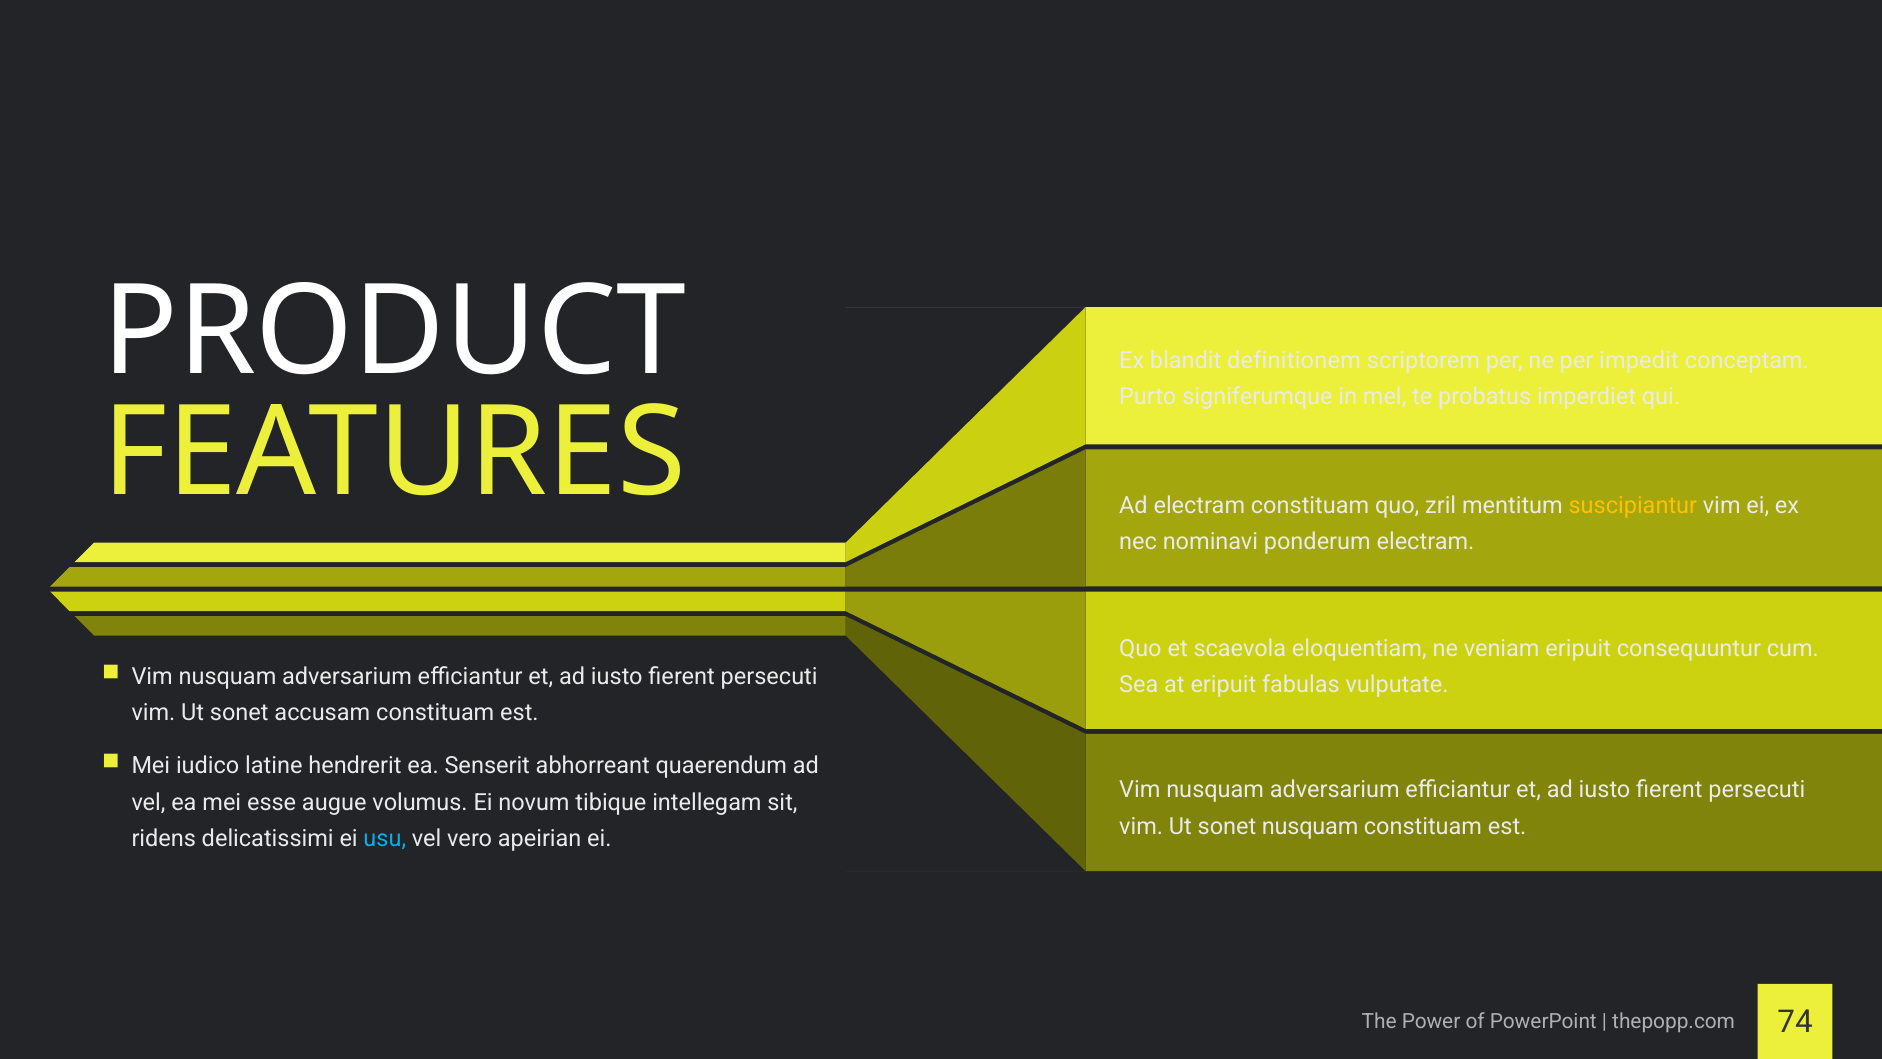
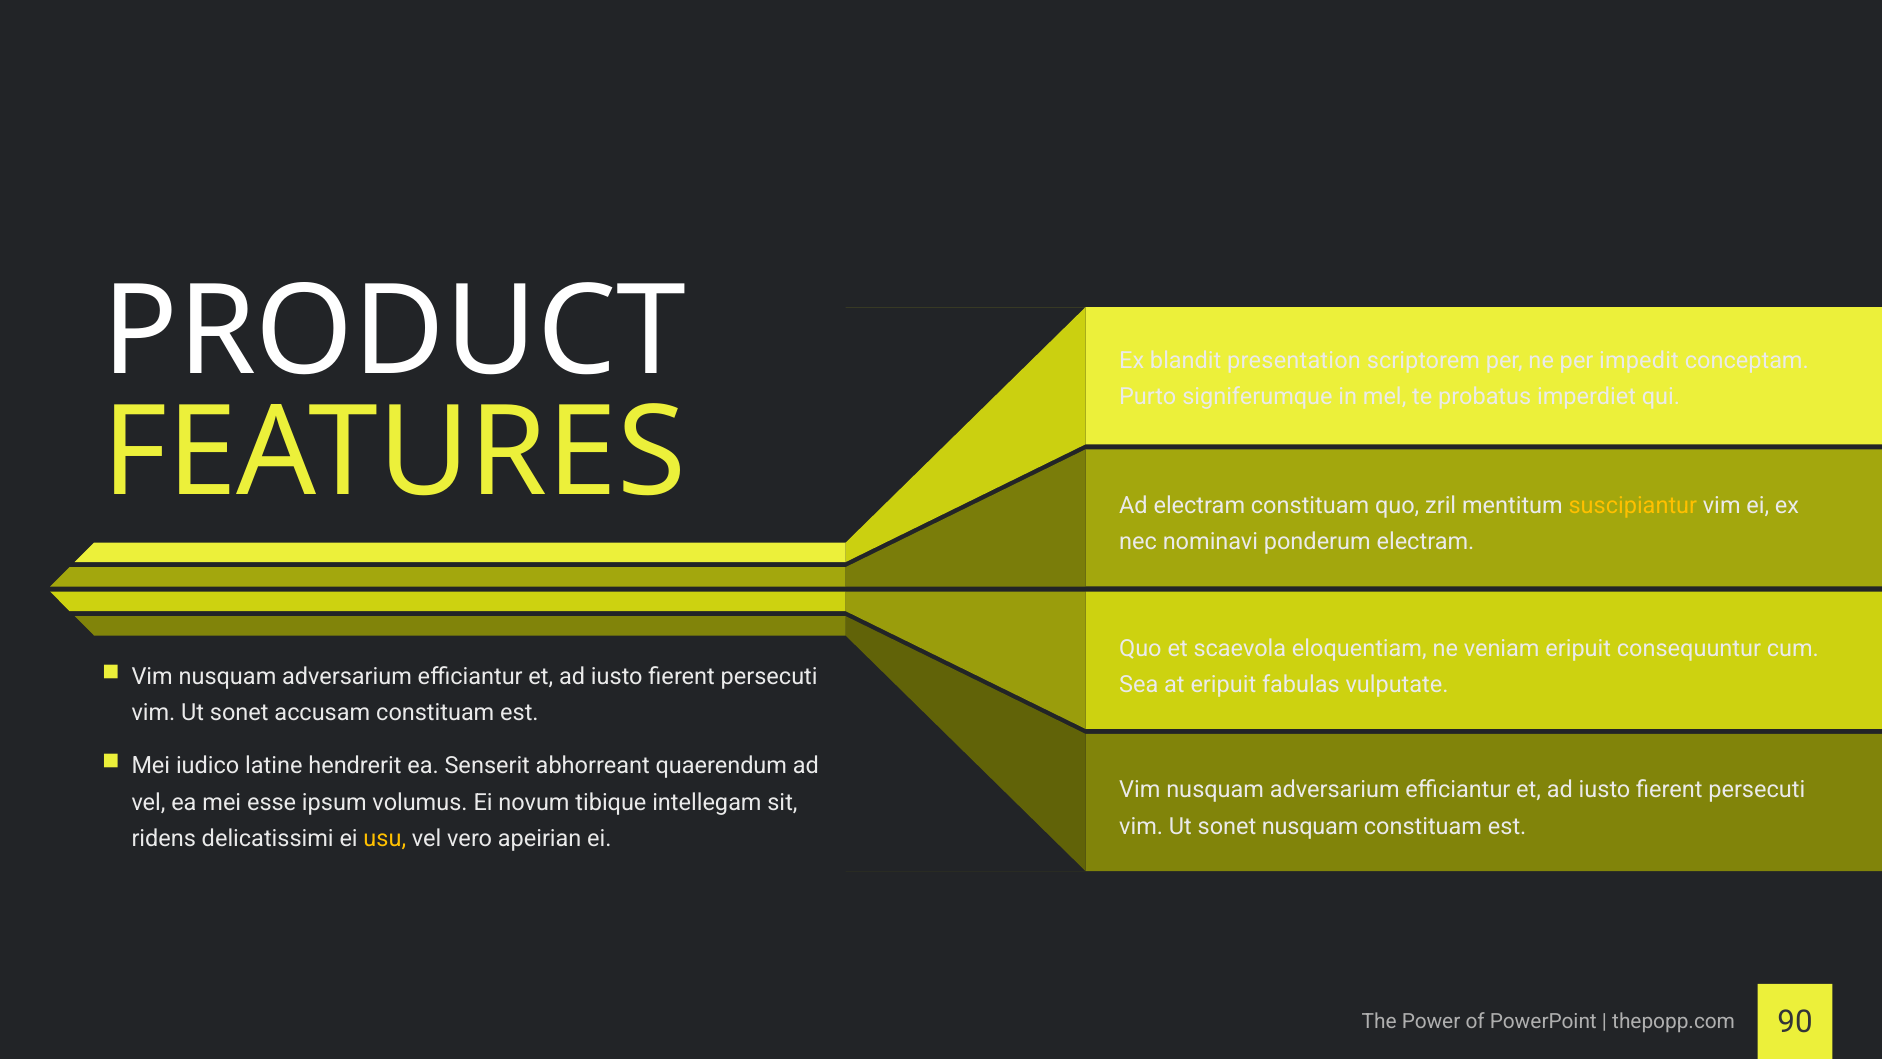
definitionem: definitionem -> presentation
augue: augue -> ipsum
usu colour: light blue -> yellow
74: 74 -> 90
